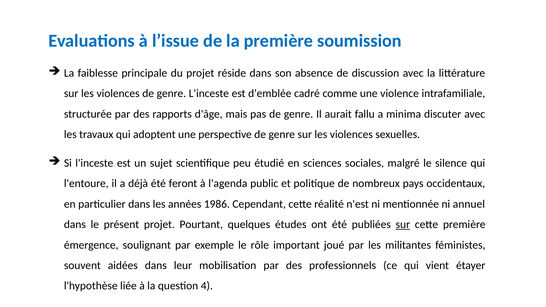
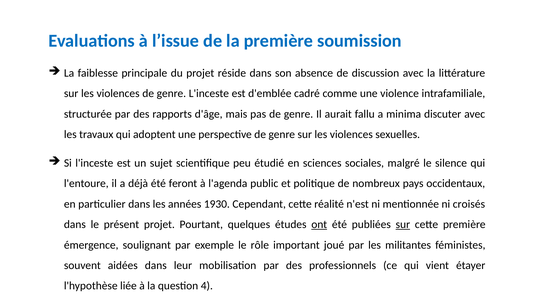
1986: 1986 -> 1930
annuel: annuel -> croisés
ont underline: none -> present
